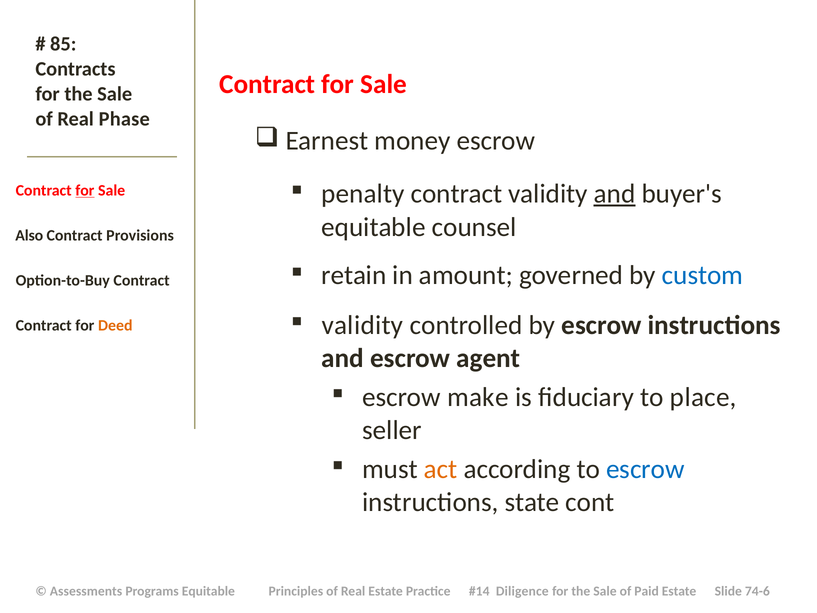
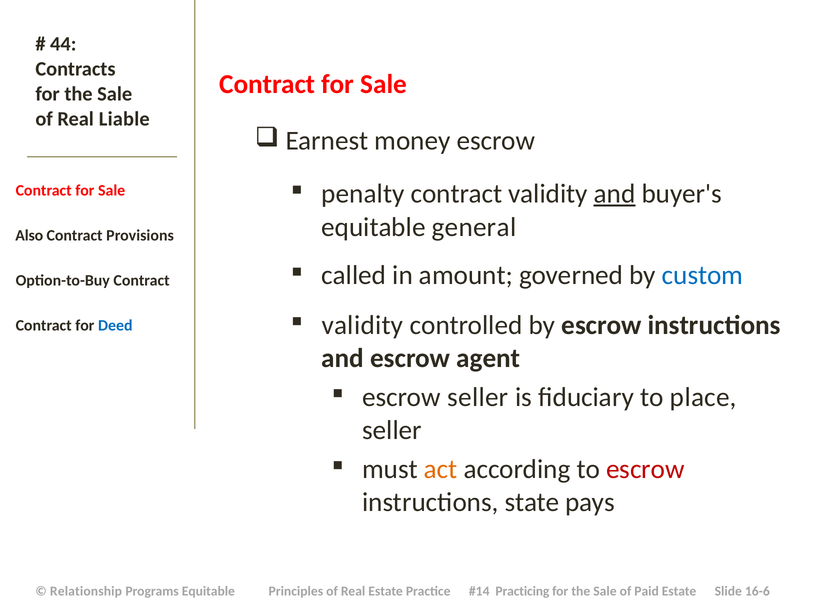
85: 85 -> 44
Phase: Phase -> Liable
for at (85, 190) underline: present -> none
counsel: counsel -> general
retain: retain -> called
Deed colour: orange -> blue
escrow make: make -> seller
escrow at (645, 469) colour: blue -> red
cont: cont -> pays
Assessments: Assessments -> Relationship
Diligence: Diligence -> Practicing
74-6: 74-6 -> 16-6
